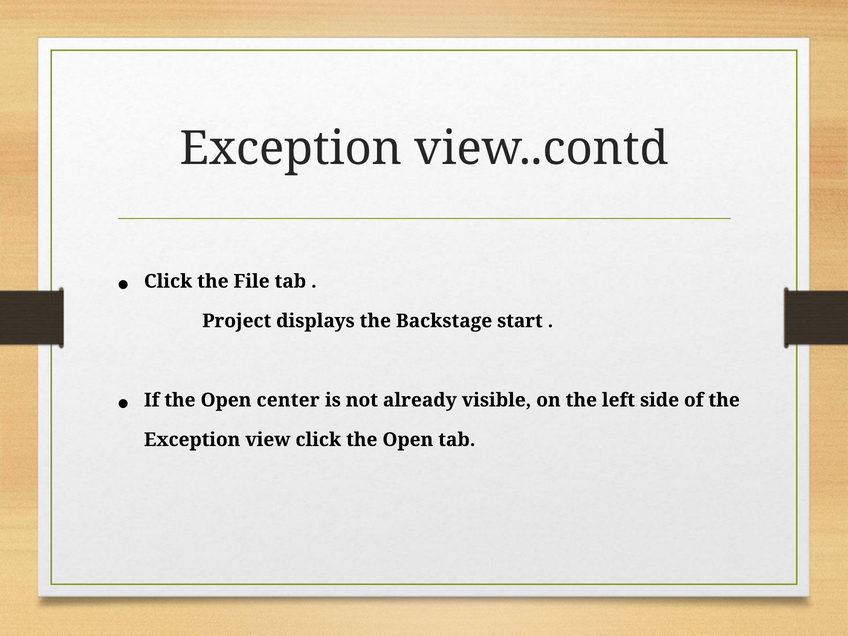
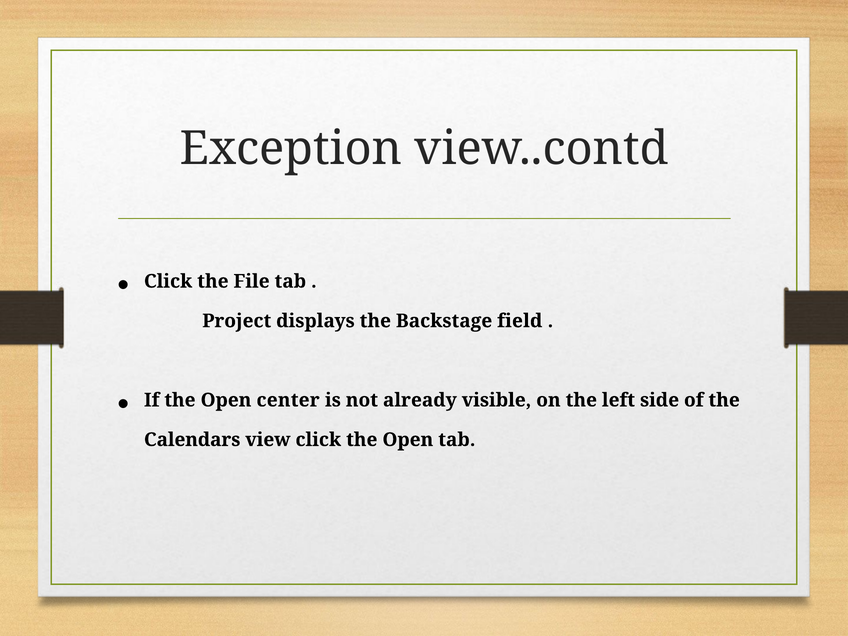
start: start -> field
Exception at (192, 440): Exception -> Calendars
